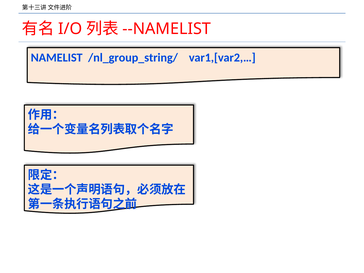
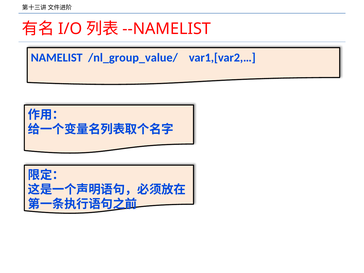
/nl_group_string/: /nl_group_string/ -> /nl_group_value/
